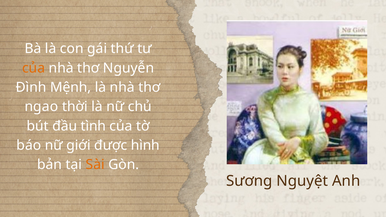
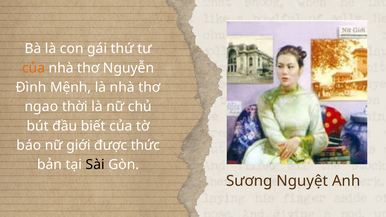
tình: tình -> biết
hình: hình -> thức
Sài colour: orange -> black
